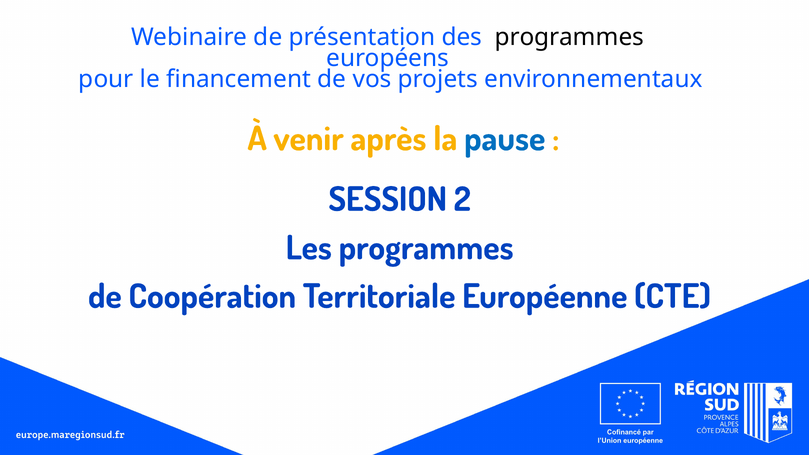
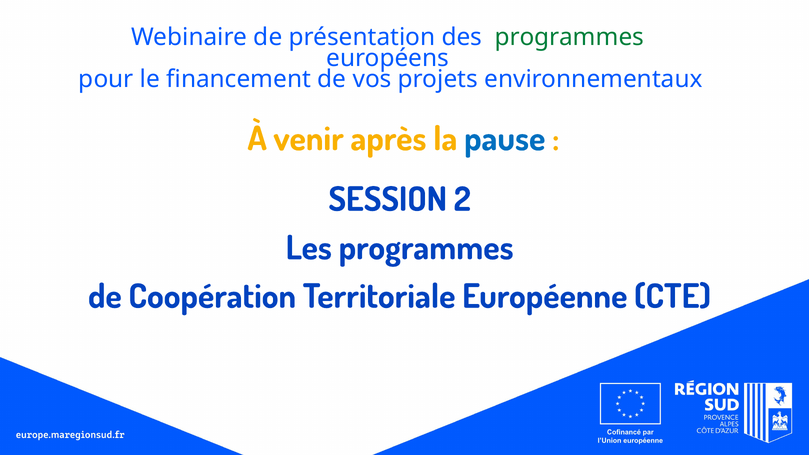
programmes at (569, 37) colour: black -> green
